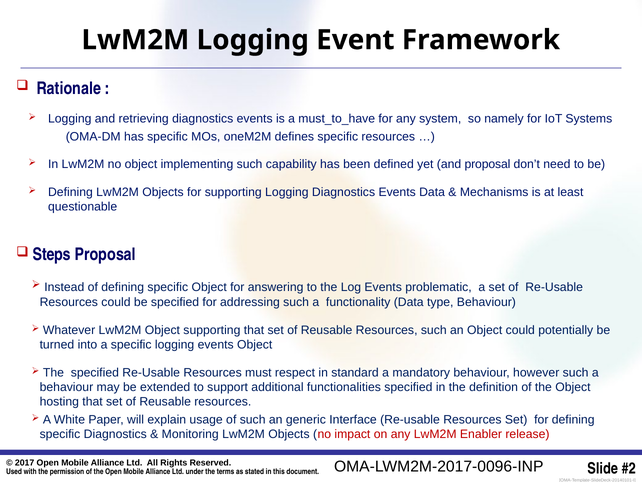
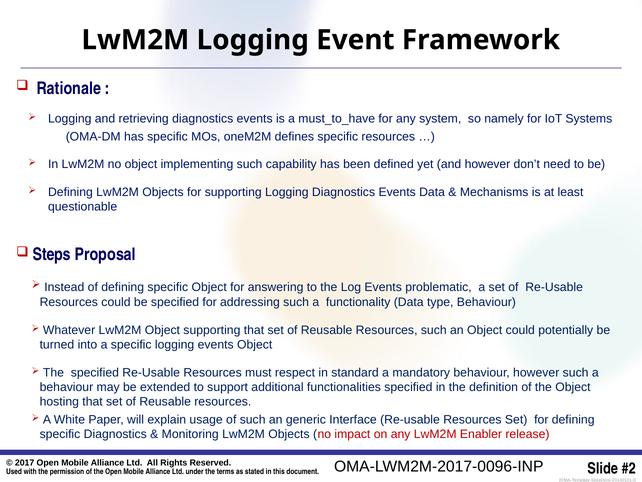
and proposal: proposal -> however
